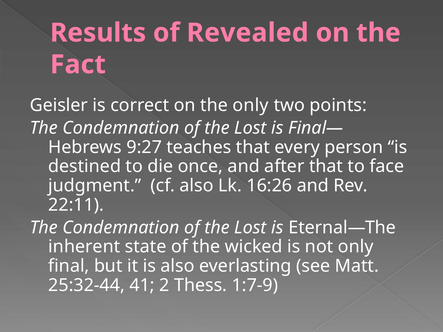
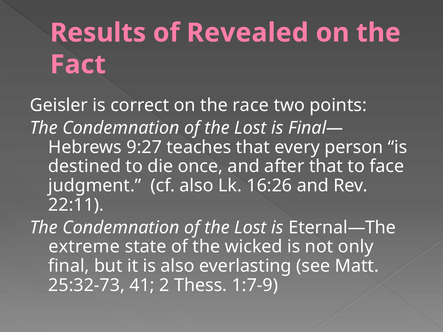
the only: only -> race
inherent: inherent -> extreme
25:32-44: 25:32-44 -> 25:32-73
